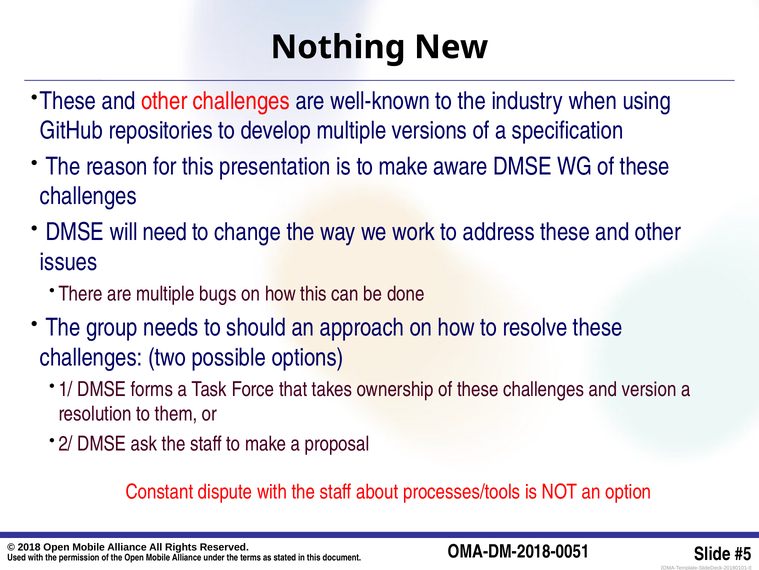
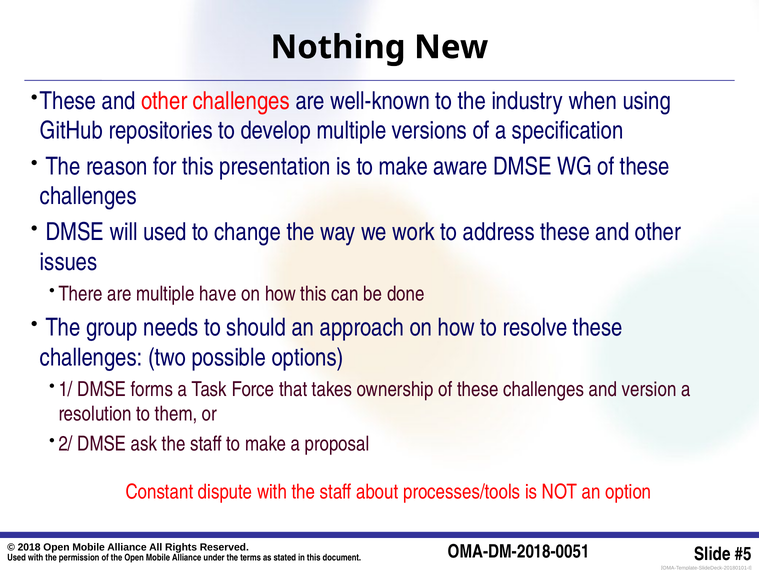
will need: need -> used
bugs: bugs -> have
